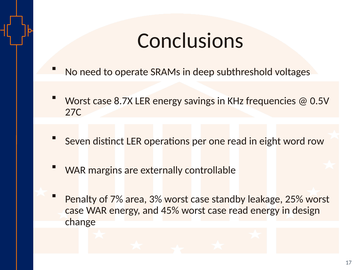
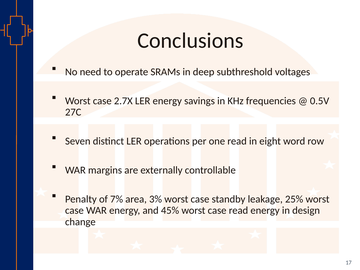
8.7X: 8.7X -> 2.7X
